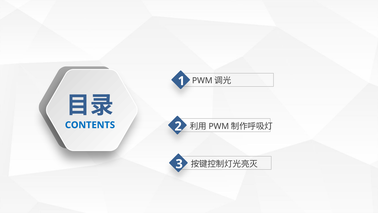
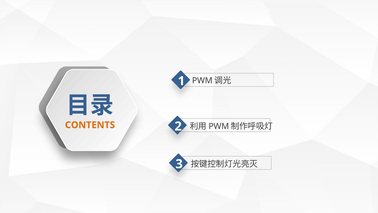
CONTENTS colour: blue -> orange
